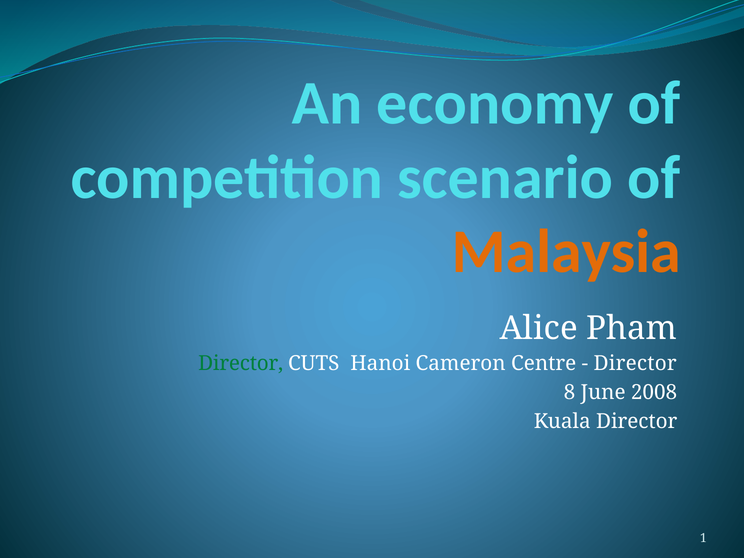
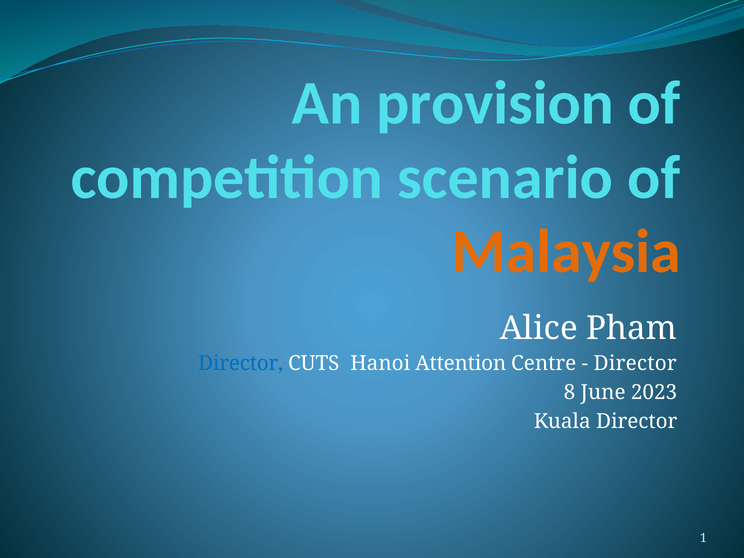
economy: economy -> provision
Director at (241, 364) colour: green -> blue
Cameron: Cameron -> Attention
2008: 2008 -> 2023
